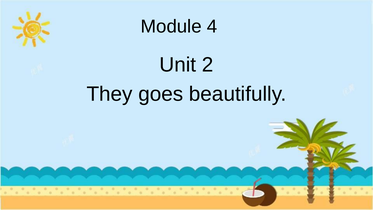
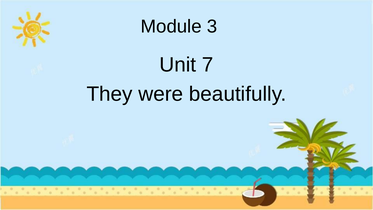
4: 4 -> 3
2: 2 -> 7
goes: goes -> were
